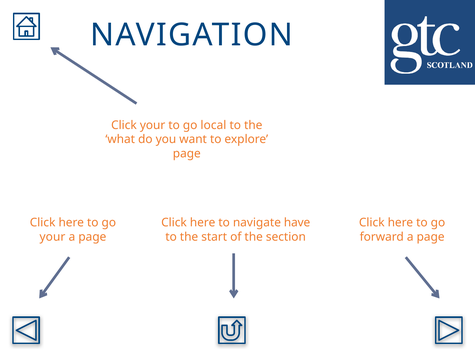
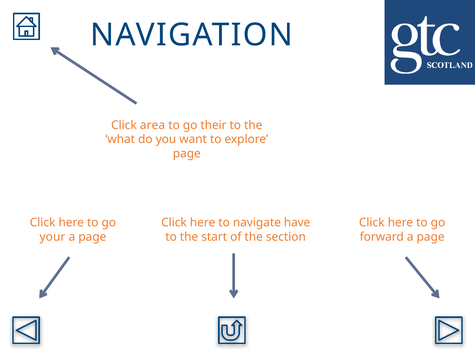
Click your: your -> area
local: local -> their
